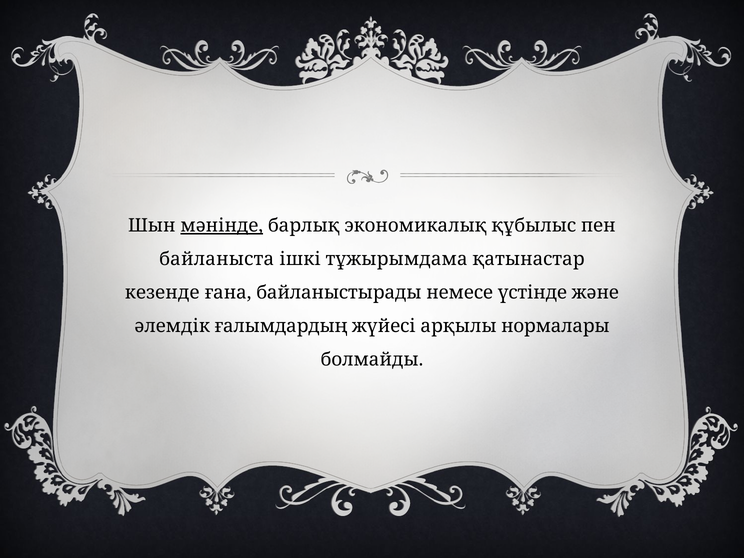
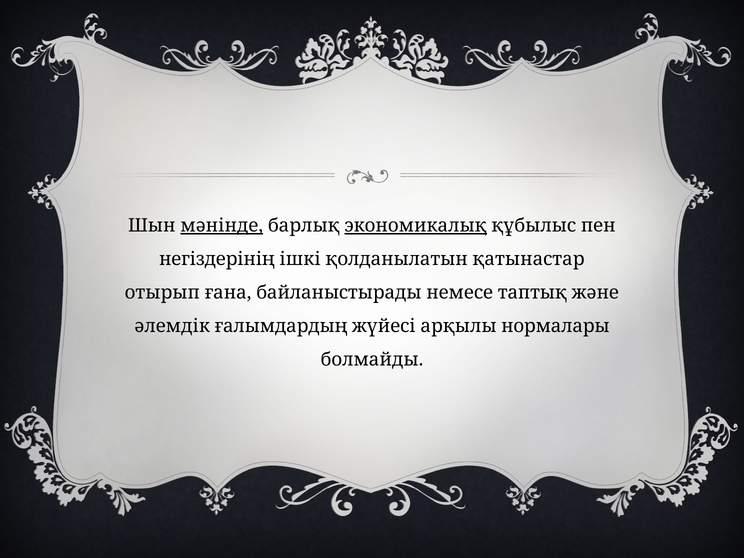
экономикалық underline: none -> present
байланыста: байланыста -> негіздерінің
тұжырымдама: тұжырымдама -> қолданылатын
кезенде: кезенде -> отырып
үстінде: үстінде -> таптық
